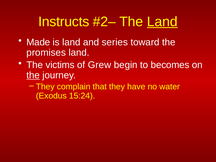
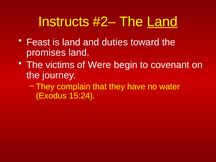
Made: Made -> Feast
series: series -> duties
Grew: Grew -> Were
becomes: becomes -> covenant
the at (33, 75) underline: present -> none
